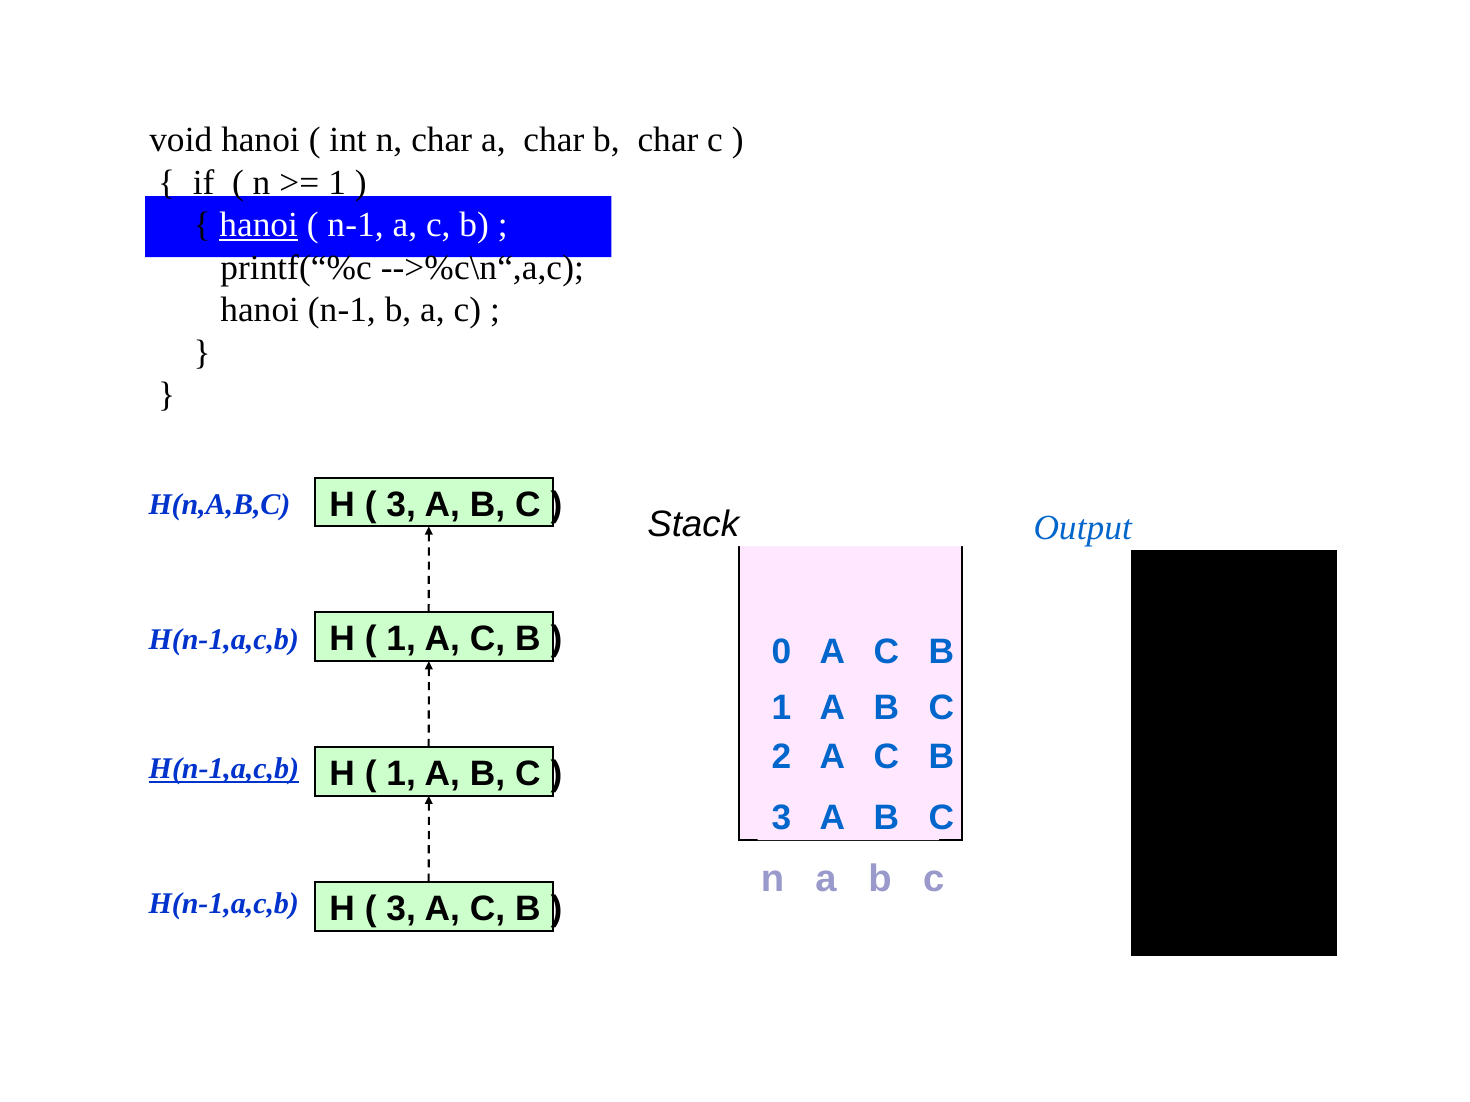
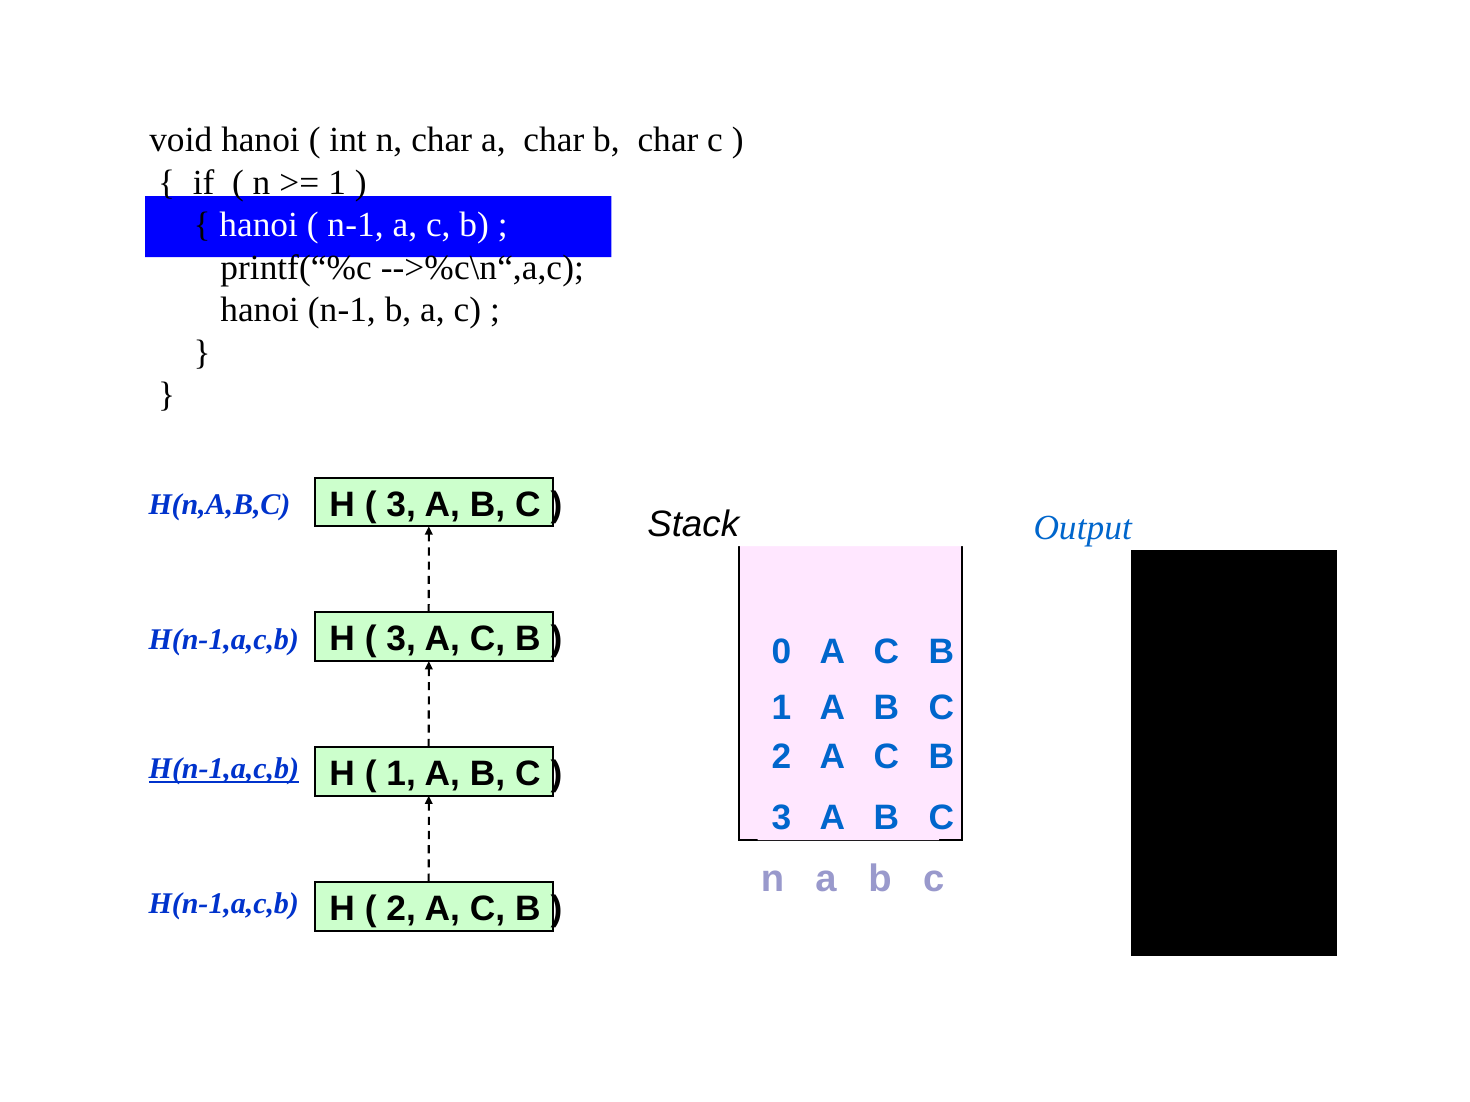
hanoi at (259, 225) underline: present -> none
1 at (401, 639): 1 -> 3
3 at (401, 909): 3 -> 2
